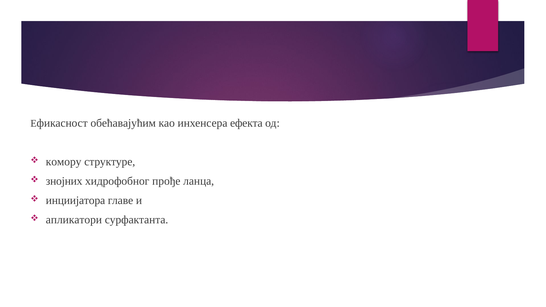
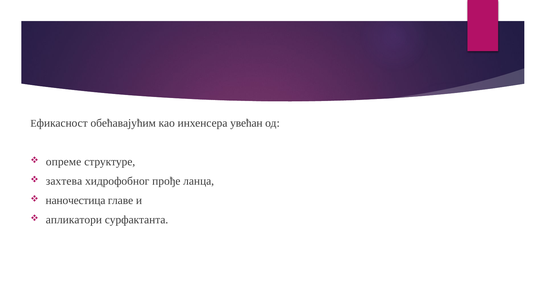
ефекта: ефекта -> увећан
комору: комору -> опреме
знојних: знојних -> захтева
инциијатора: инциијатора -> наночестица
